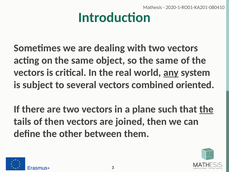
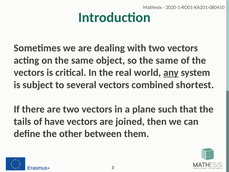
oriented: oriented -> shortest
the at (206, 109) underline: present -> none
of then: then -> have
